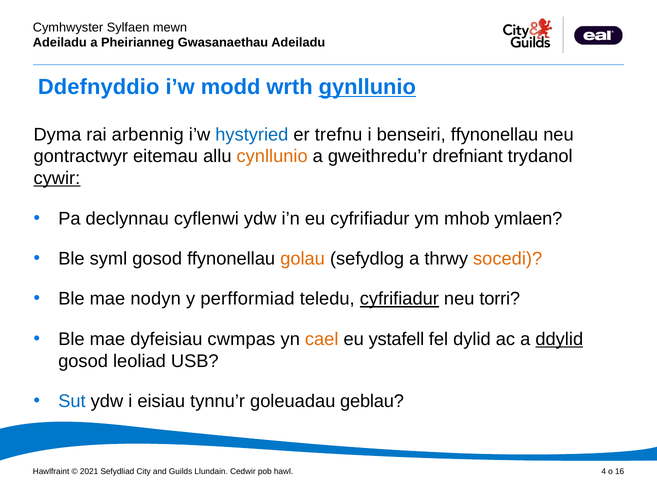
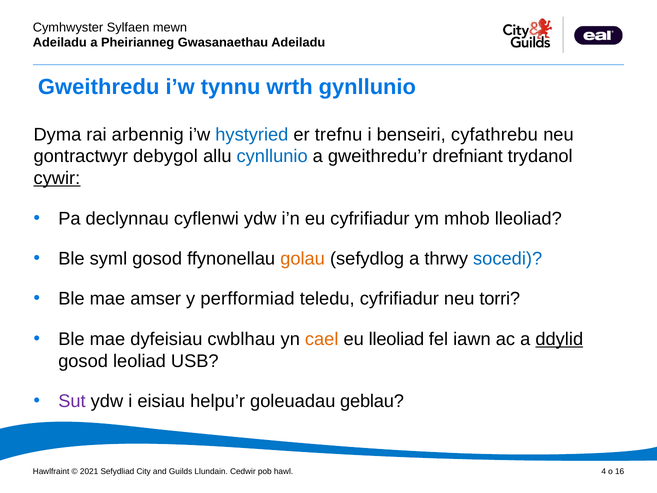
Ddefnyddio: Ddefnyddio -> Gweithredu
modd: modd -> tynnu
gynllunio underline: present -> none
benseiri ffynonellau: ffynonellau -> cyfathrebu
eitemau: eitemau -> debygol
cynllunio colour: orange -> blue
mhob ymlaen: ymlaen -> lleoliad
socedi colour: orange -> blue
nodyn: nodyn -> amser
cyfrifiadur at (399, 299) underline: present -> none
cwmpas: cwmpas -> cwblhau
eu ystafell: ystafell -> lleoliad
dylid: dylid -> iawn
Sut colour: blue -> purple
tynnu’r: tynnu’r -> helpu’r
